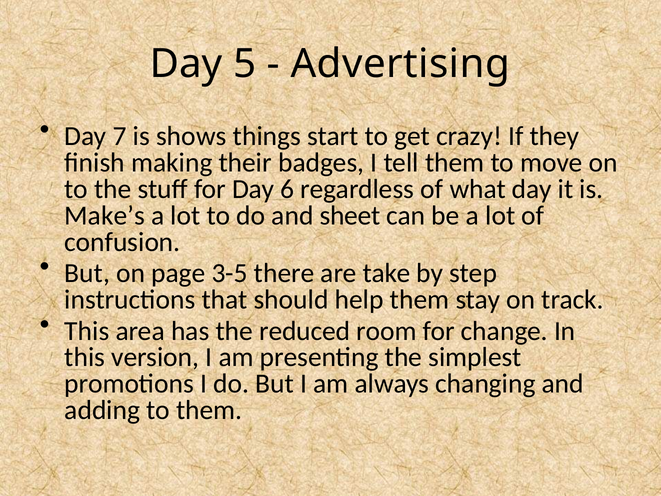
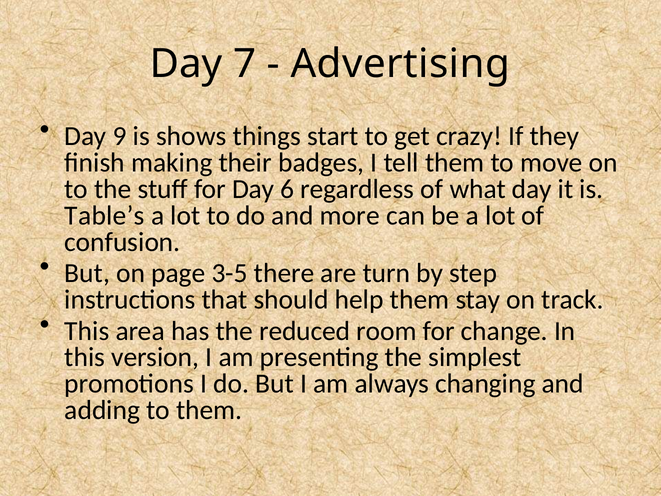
5: 5 -> 7
7: 7 -> 9
Make’s: Make’s -> Table’s
sheet: sheet -> more
take: take -> turn
